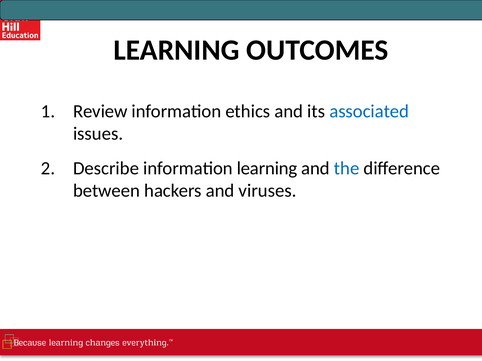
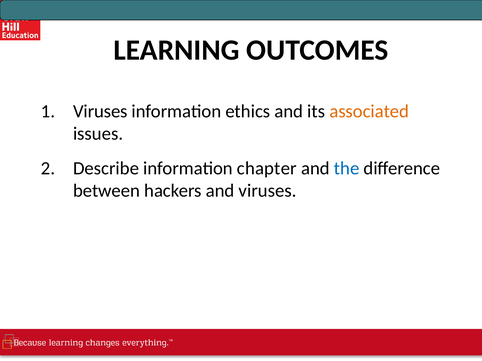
Review at (100, 111): Review -> Viruses
associated colour: blue -> orange
information learning: learning -> chapter
